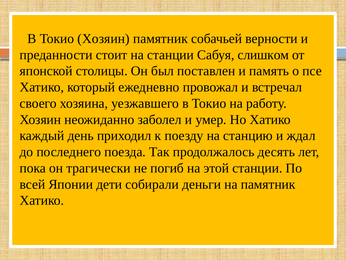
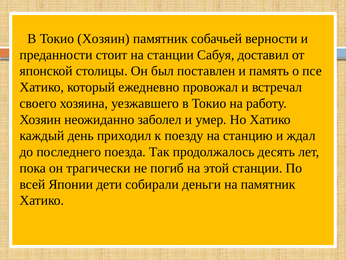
слишком: слишком -> доставил
